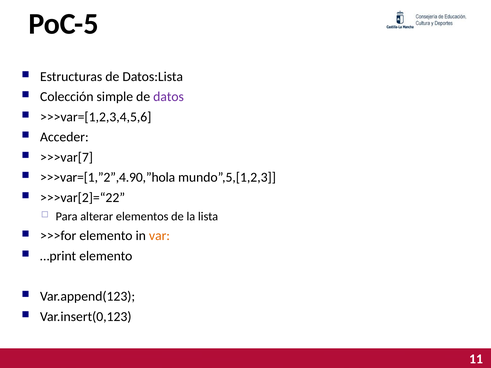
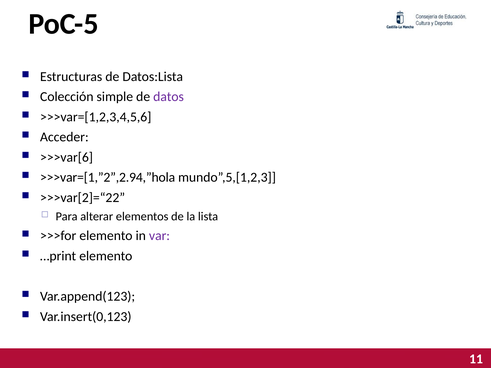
>>>var[7: >>>var[7 -> >>>var[6
>>>var=[1,”2”,4.90,”hola: >>>var=[1,”2”,4.90,”hola -> >>>var=[1,”2”,2.94,”hola
var colour: orange -> purple
